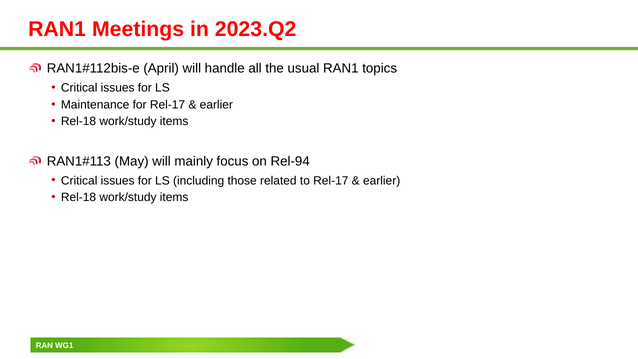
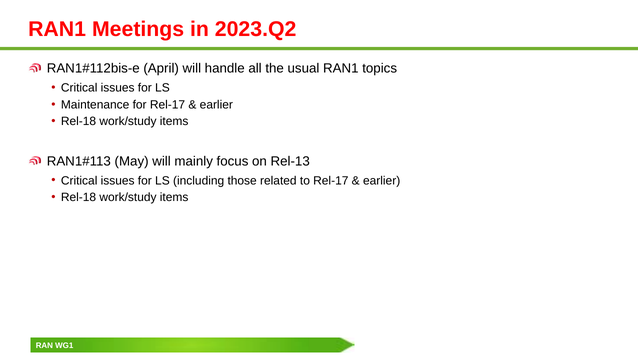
Rel-94: Rel-94 -> Rel-13
